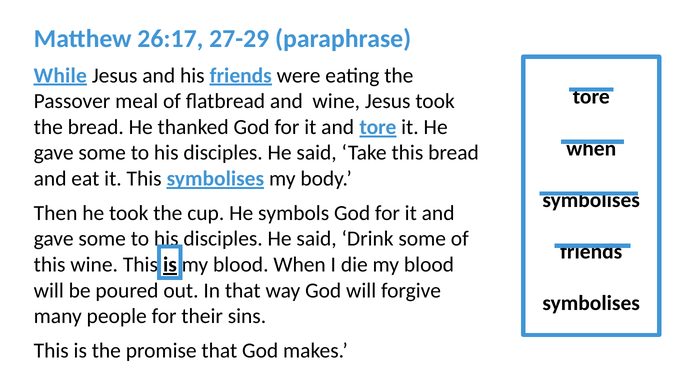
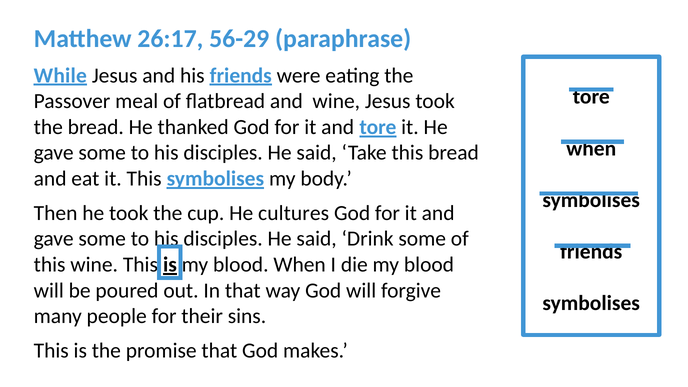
27-29: 27-29 -> 56-29
symbols: symbols -> cultures
